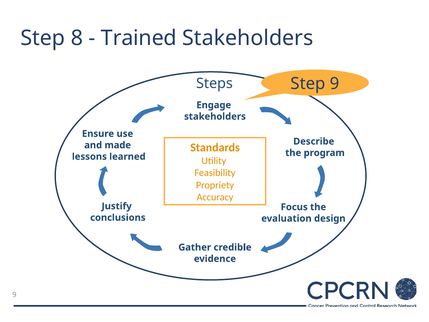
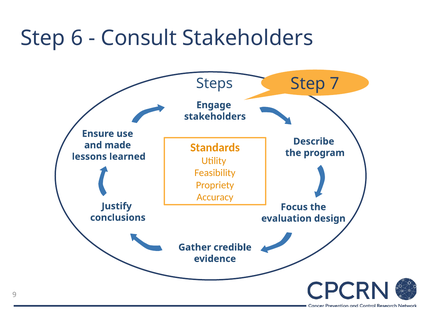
8: 8 -> 6
Trained: Trained -> Consult
Step 9: 9 -> 7
